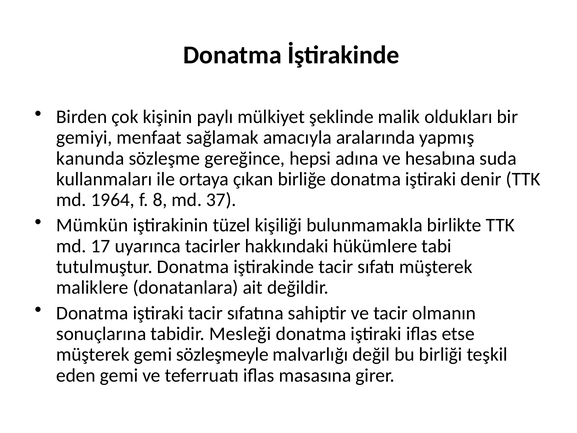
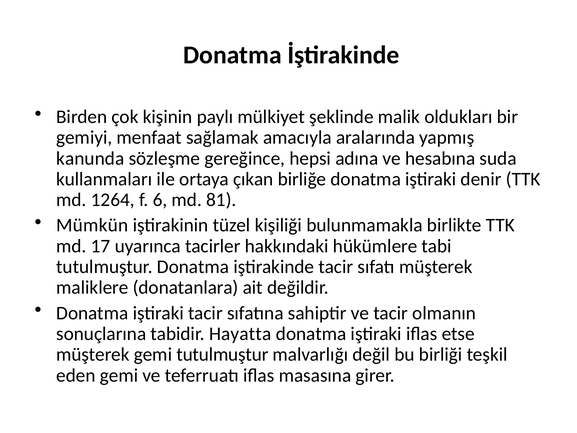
1964: 1964 -> 1264
8: 8 -> 6
37: 37 -> 81
Mesleği: Mesleği -> Hayatta
gemi sözleşmeyle: sözleşmeyle -> tutulmuştur
